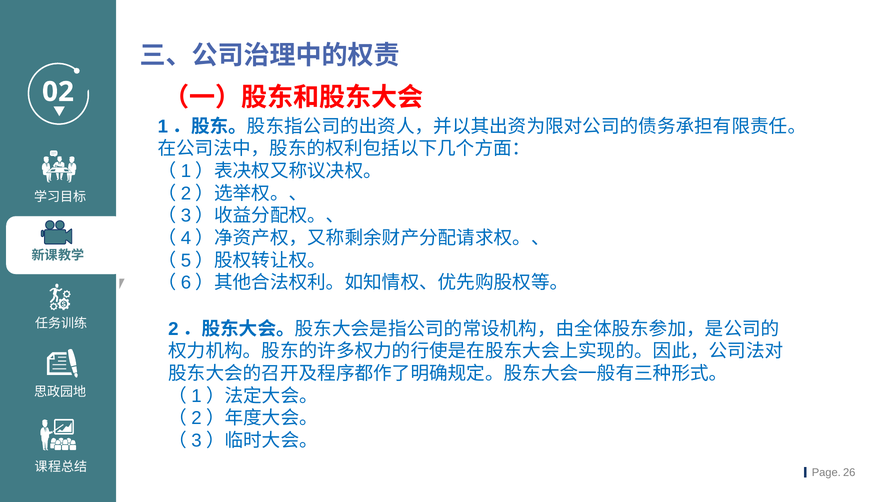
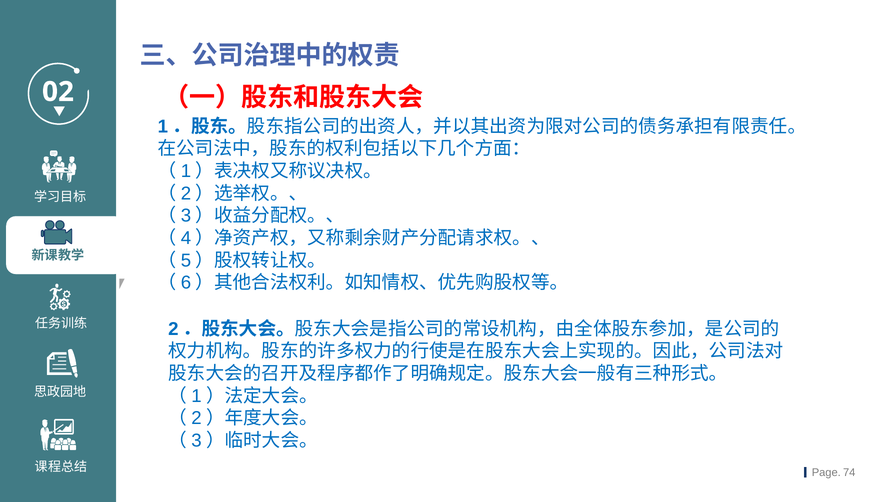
26: 26 -> 74
